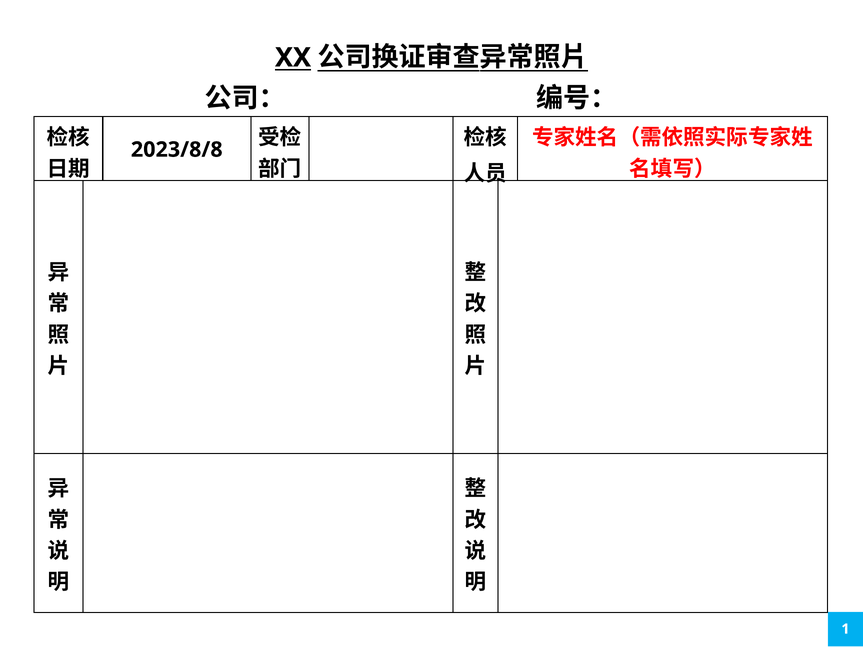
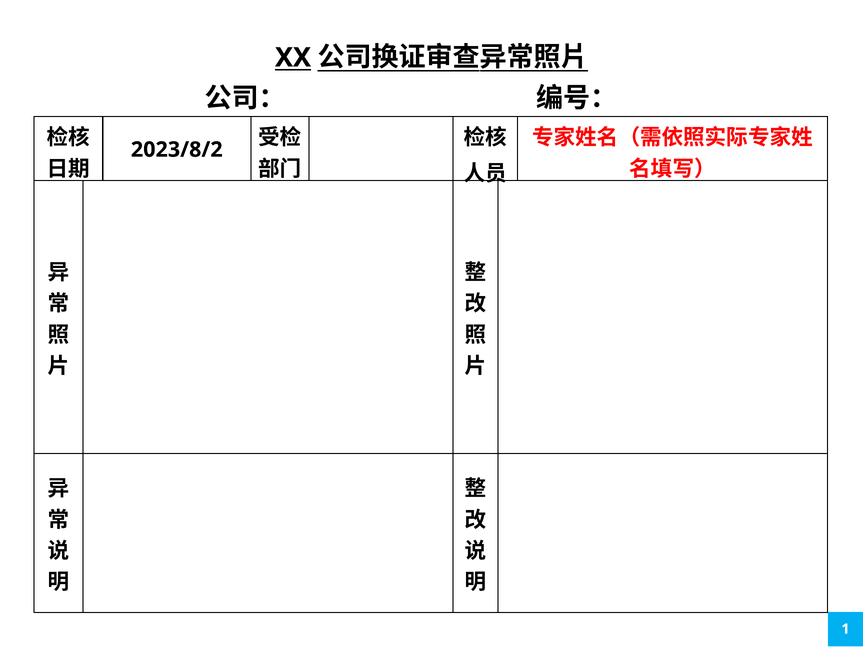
2023/8/8: 2023/8/8 -> 2023/8/2
